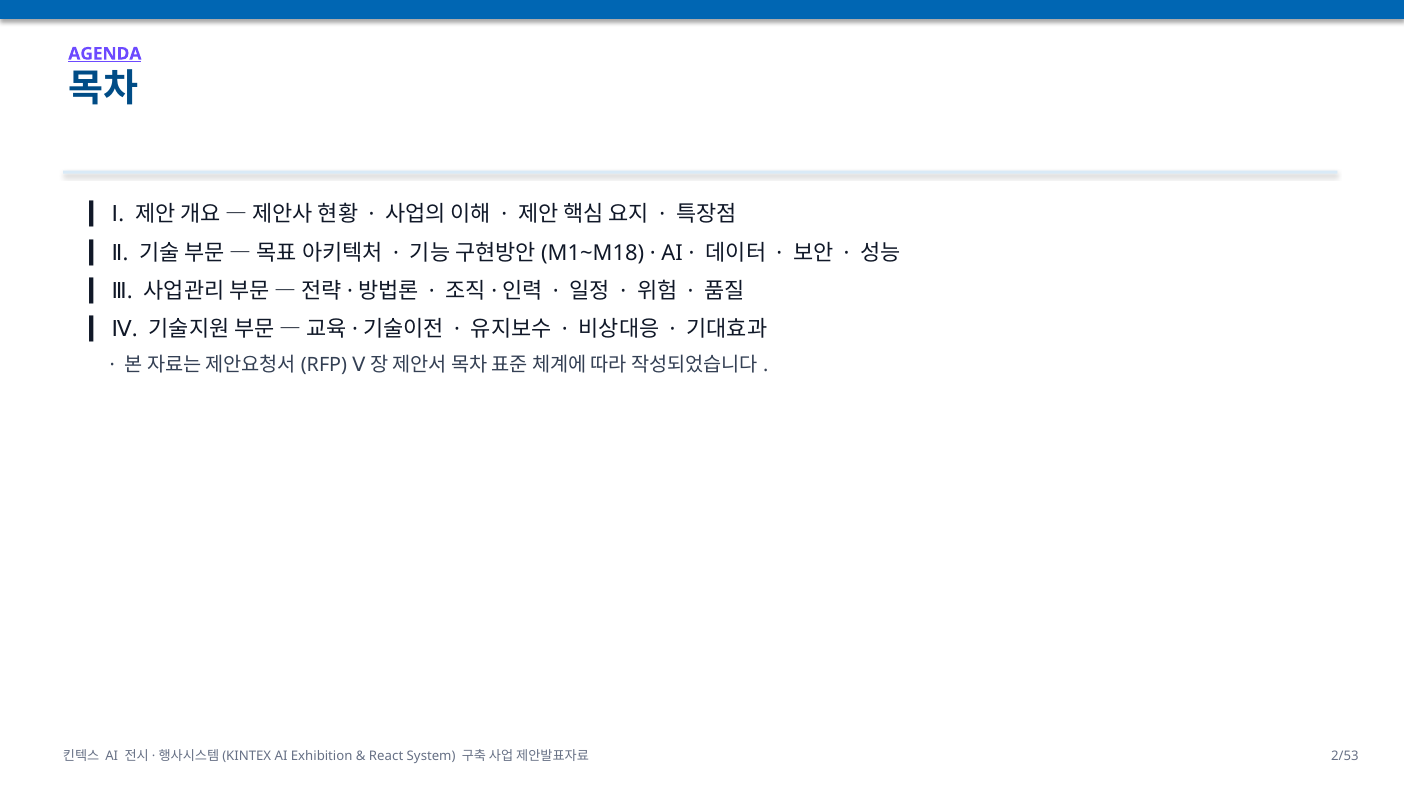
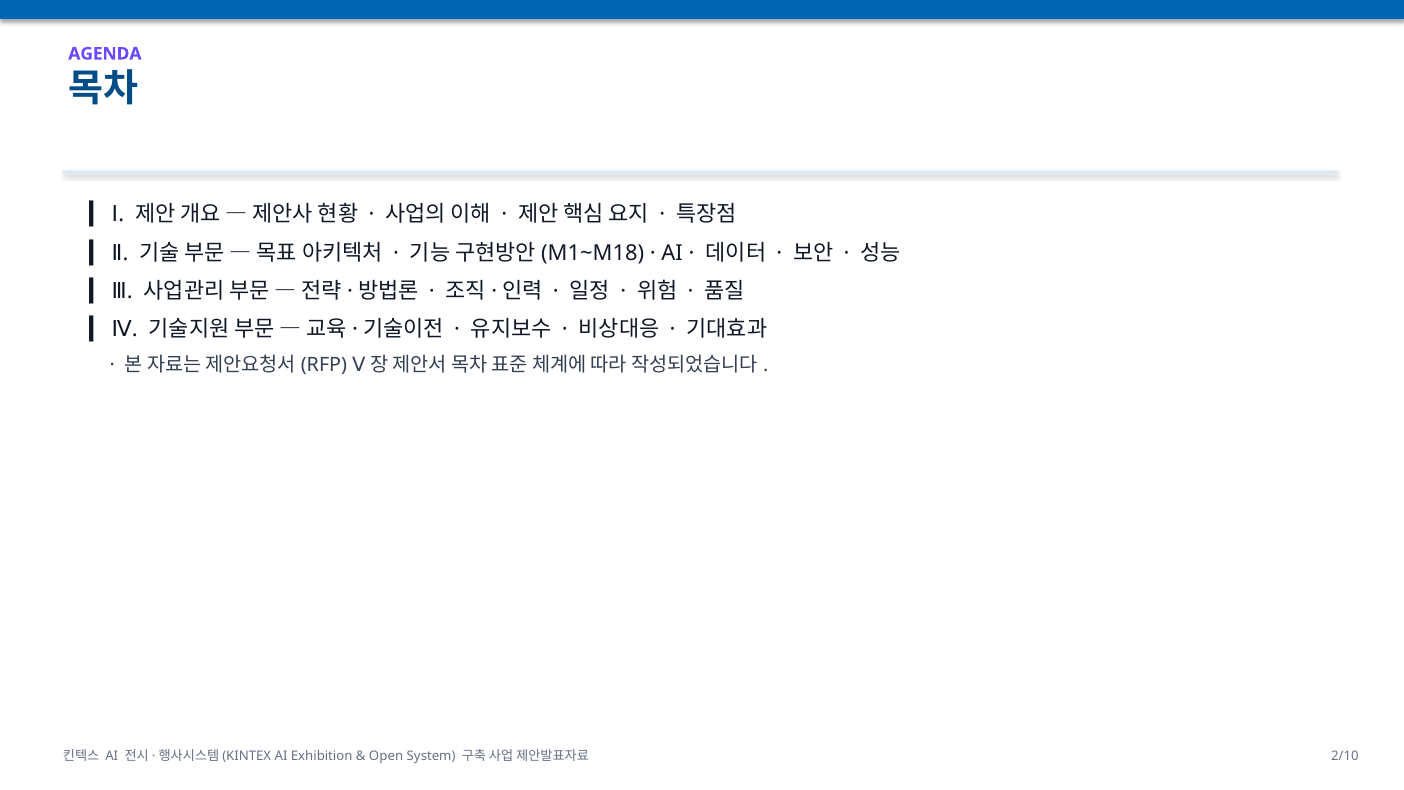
AGENDA underline: present -> none
React: React -> Open
2/53: 2/53 -> 2/10
